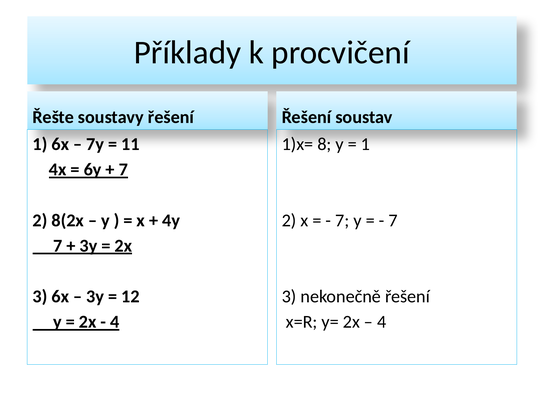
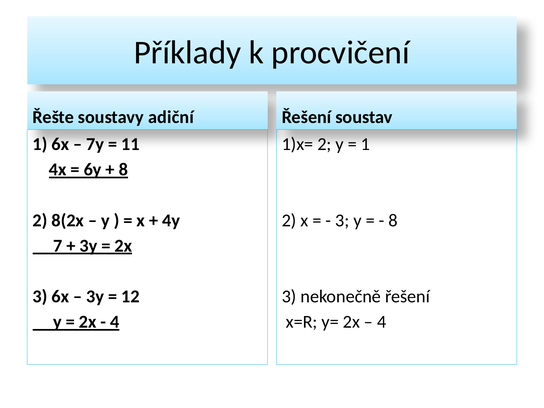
soustavy řešení: řešení -> adiční
1)x= 8: 8 -> 2
7 at (123, 170): 7 -> 8
7 at (342, 220): 7 -> 3
7 at (393, 220): 7 -> 8
